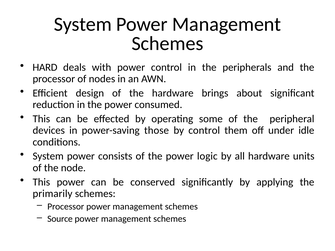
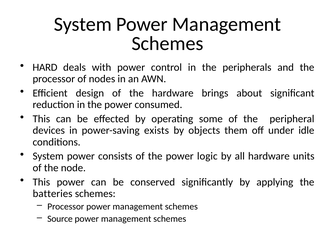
those: those -> exists
by control: control -> objects
primarily: primarily -> batteries
